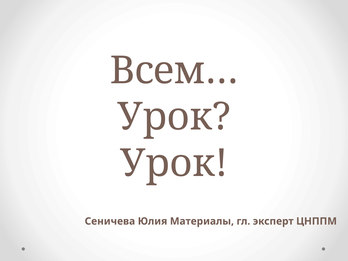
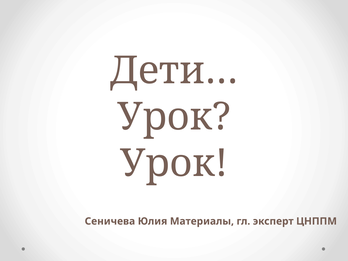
Всем…: Всем… -> Дети…
